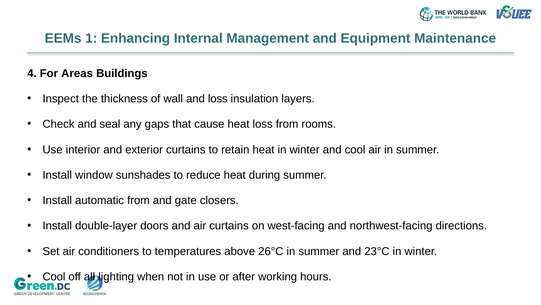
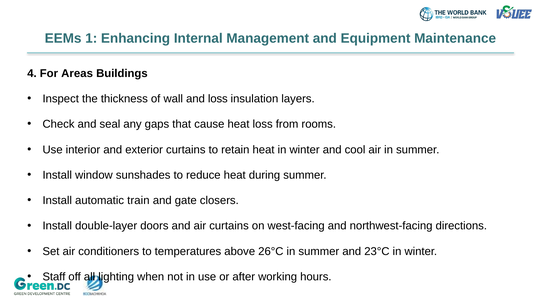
automatic from: from -> train
Cool at (54, 276): Cool -> Staff
